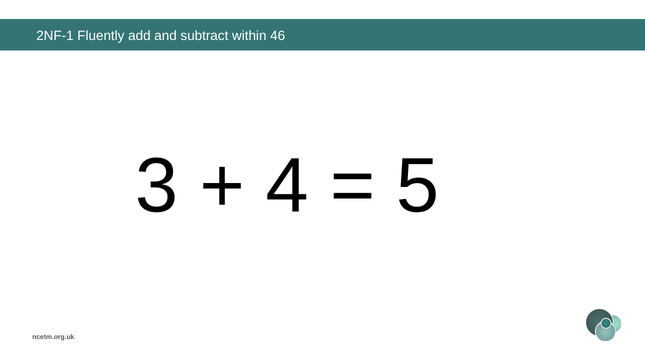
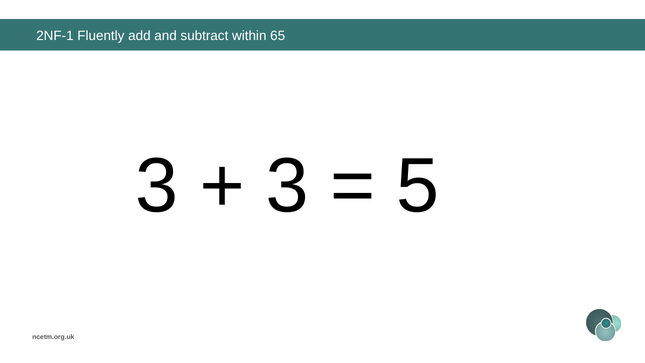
46: 46 -> 65
4 at (287, 186): 4 -> 3
